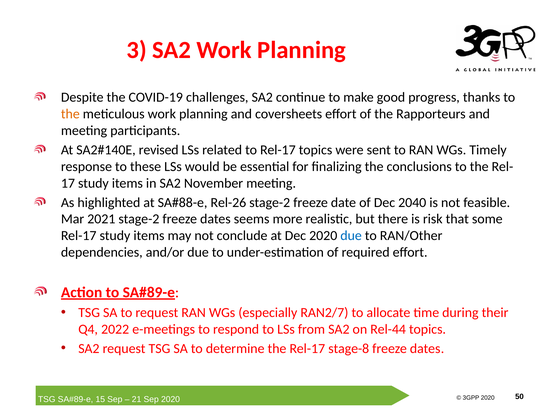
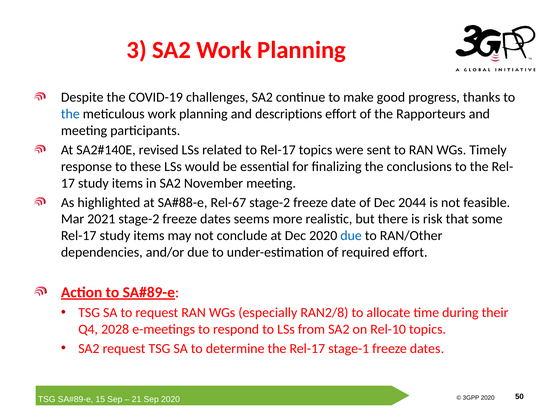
the at (70, 114) colour: orange -> blue
coversheets: coversheets -> descriptions
Rel-26: Rel-26 -> Rel-67
2040: 2040 -> 2044
RAN2/7: RAN2/7 -> RAN2/8
2022: 2022 -> 2028
Rel-44: Rel-44 -> Rel-10
stage-8: stage-8 -> stage-1
